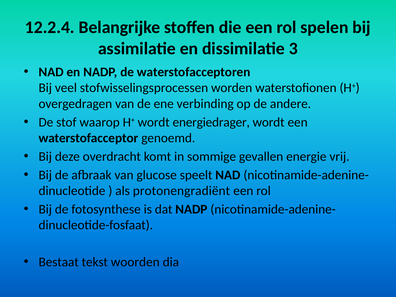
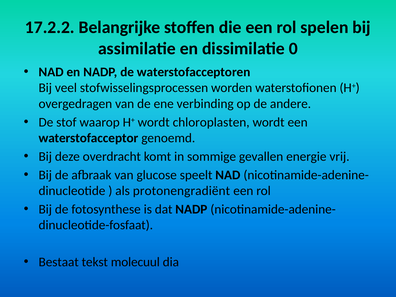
12.2.4: 12.2.4 -> 17.2.2
3: 3 -> 0
energiedrager: energiedrager -> chloroplasten
woorden: woorden -> molecuul
